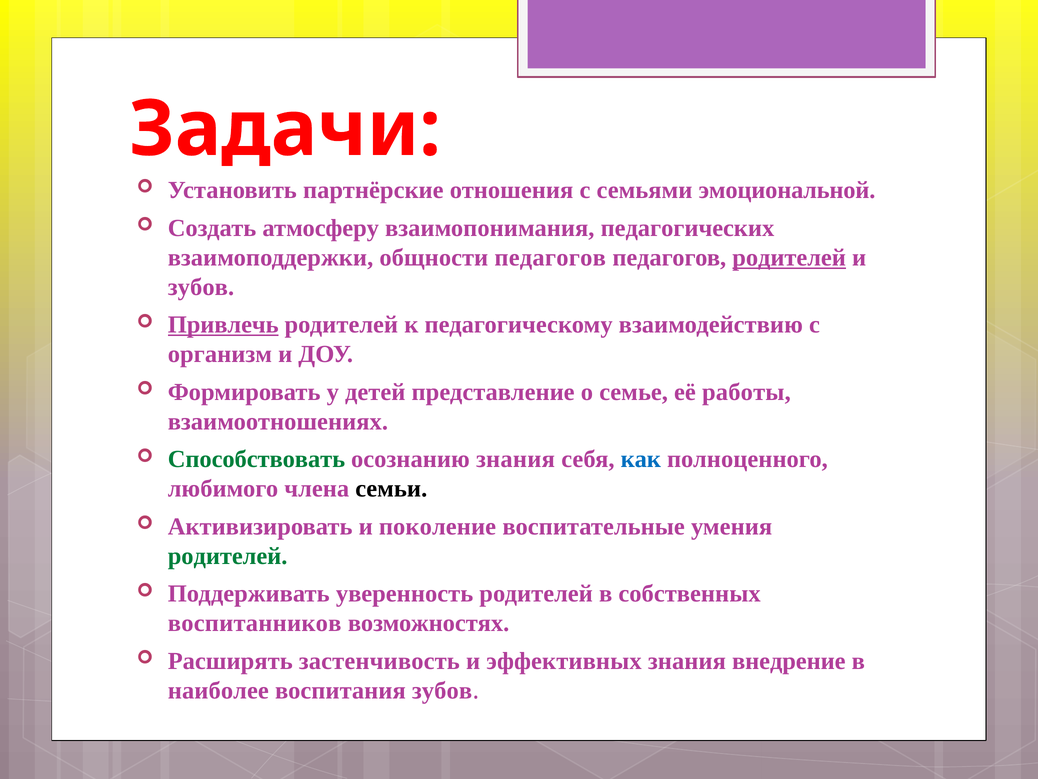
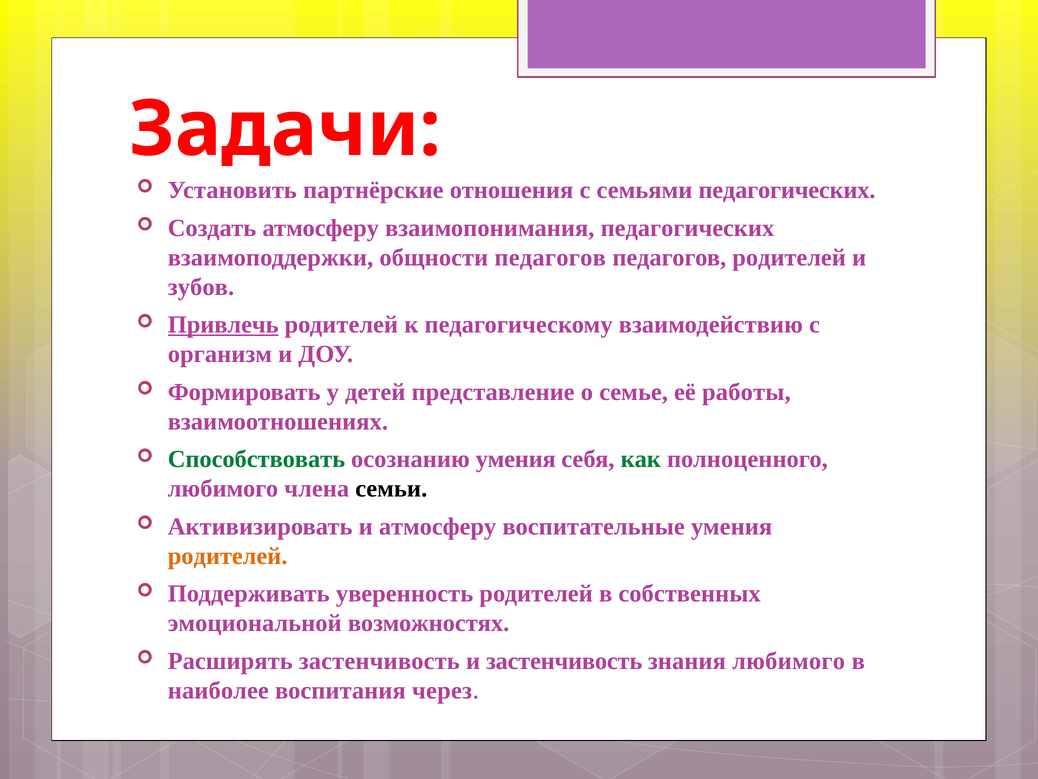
семьями эмоциональной: эмоциональной -> педагогических
родителей at (789, 257) underline: present -> none
осознанию знания: знания -> умения
как colour: blue -> green
и поколение: поколение -> атмосферу
родителей at (228, 556) colour: green -> orange
воспитанников: воспитанников -> эмоциональной
и эффективных: эффективных -> застенчивость
знания внедрение: внедрение -> любимого
воспитания зубов: зубов -> через
